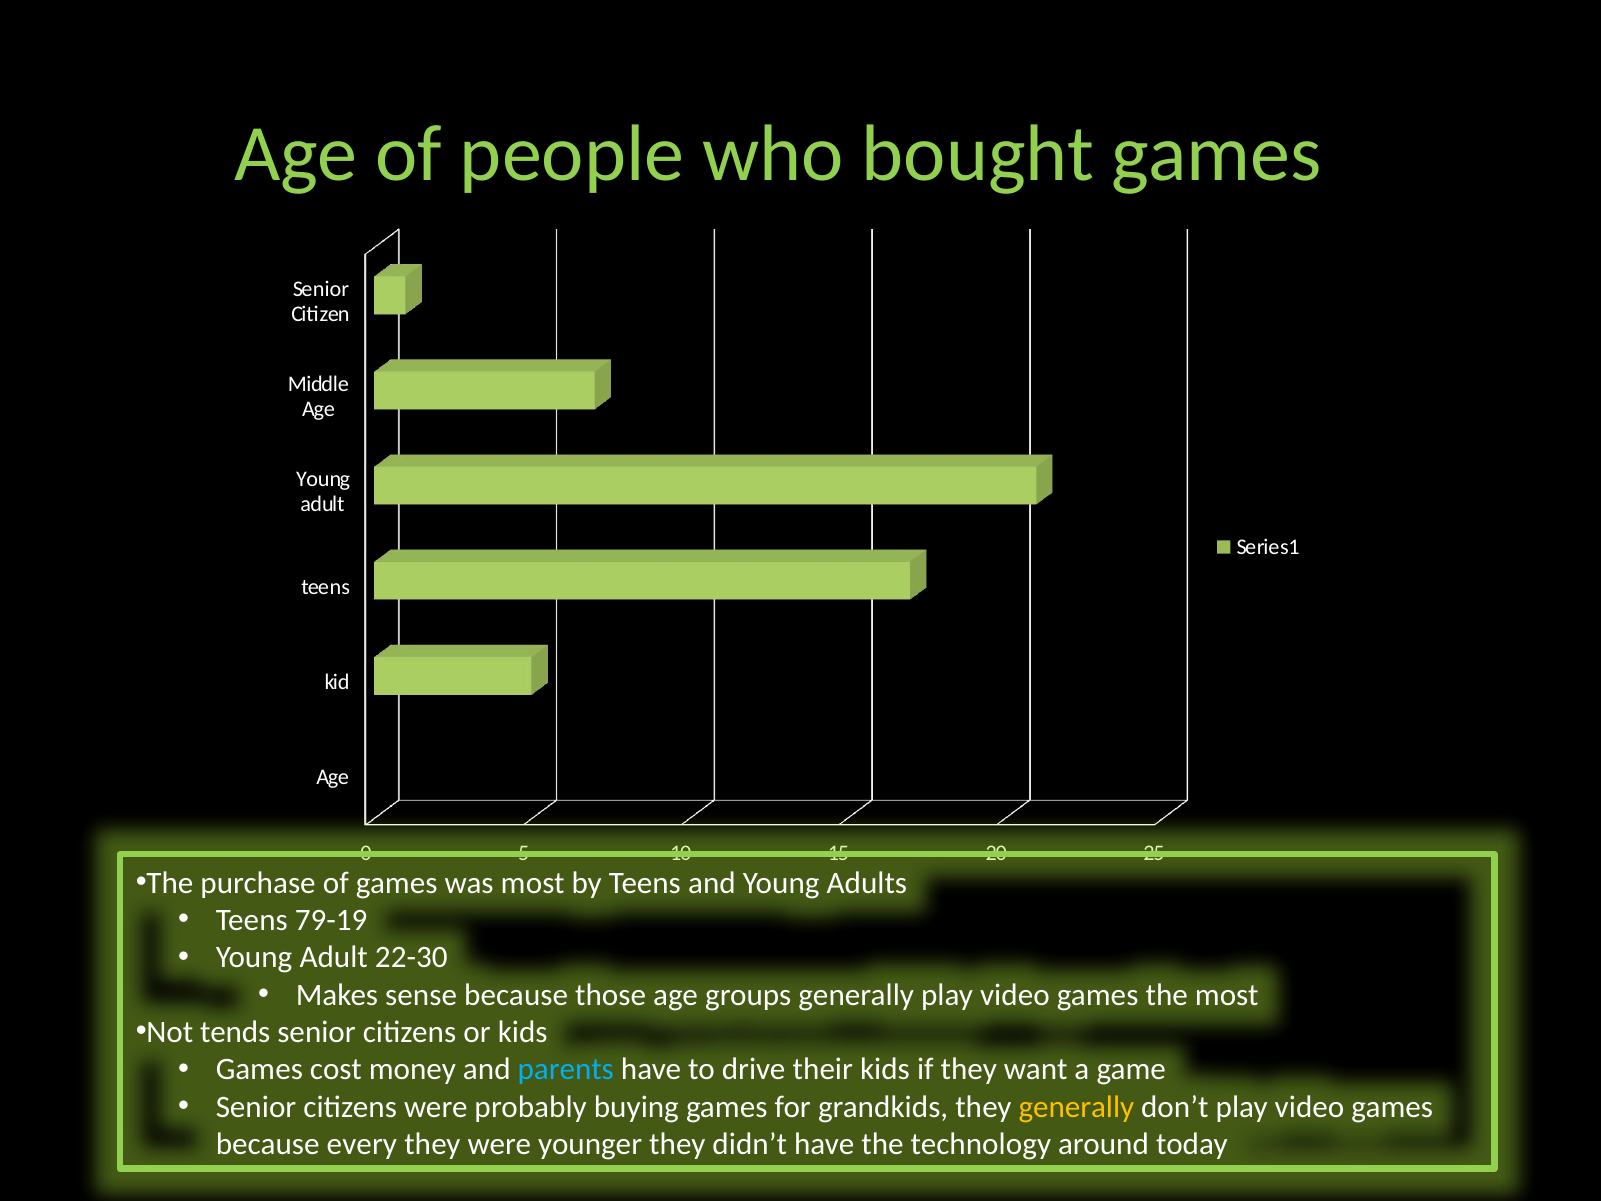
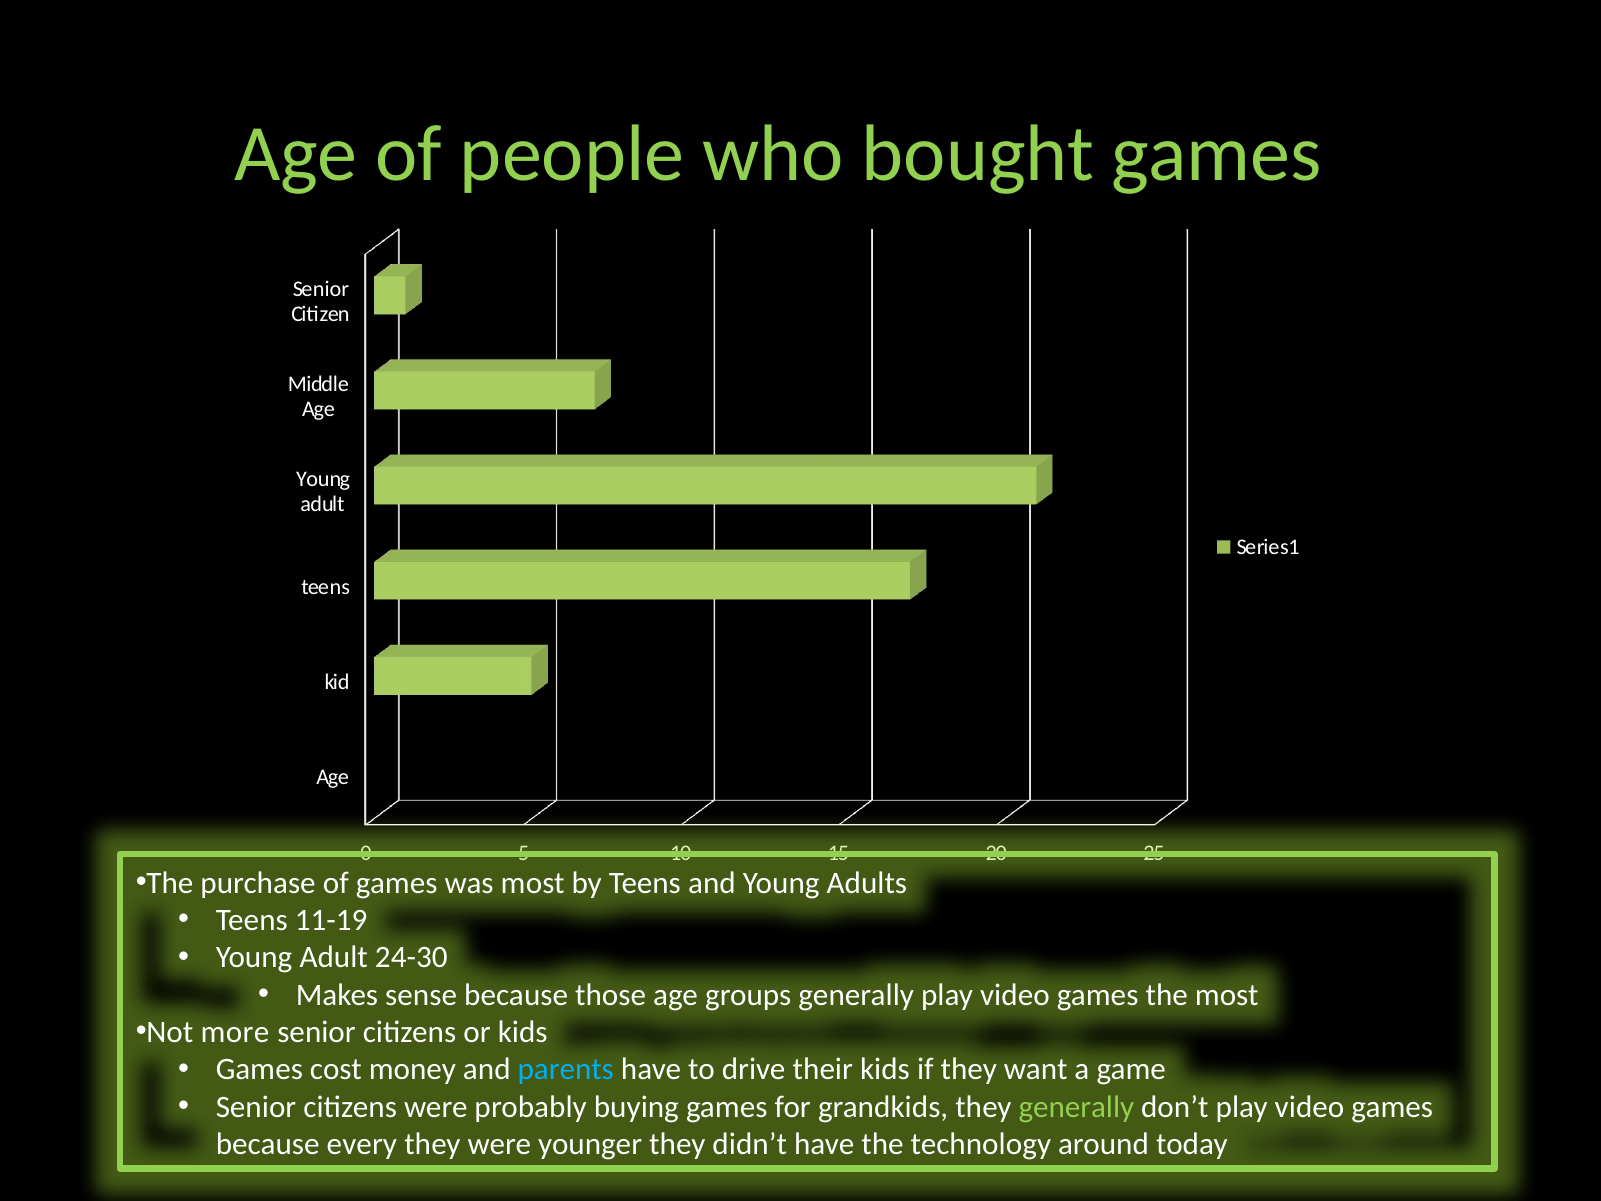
79-19: 79-19 -> 11-19
22-30: 22-30 -> 24-30
tends: tends -> more
generally at (1076, 1107) colour: yellow -> light green
